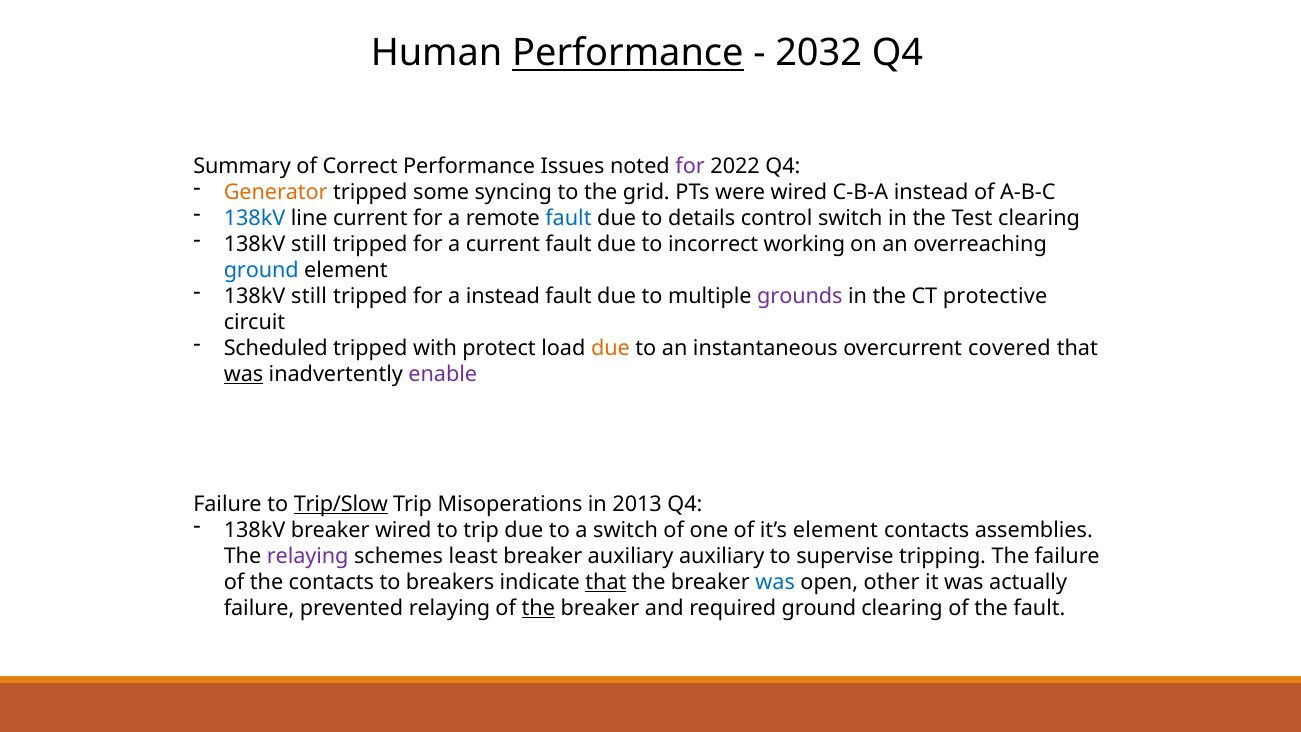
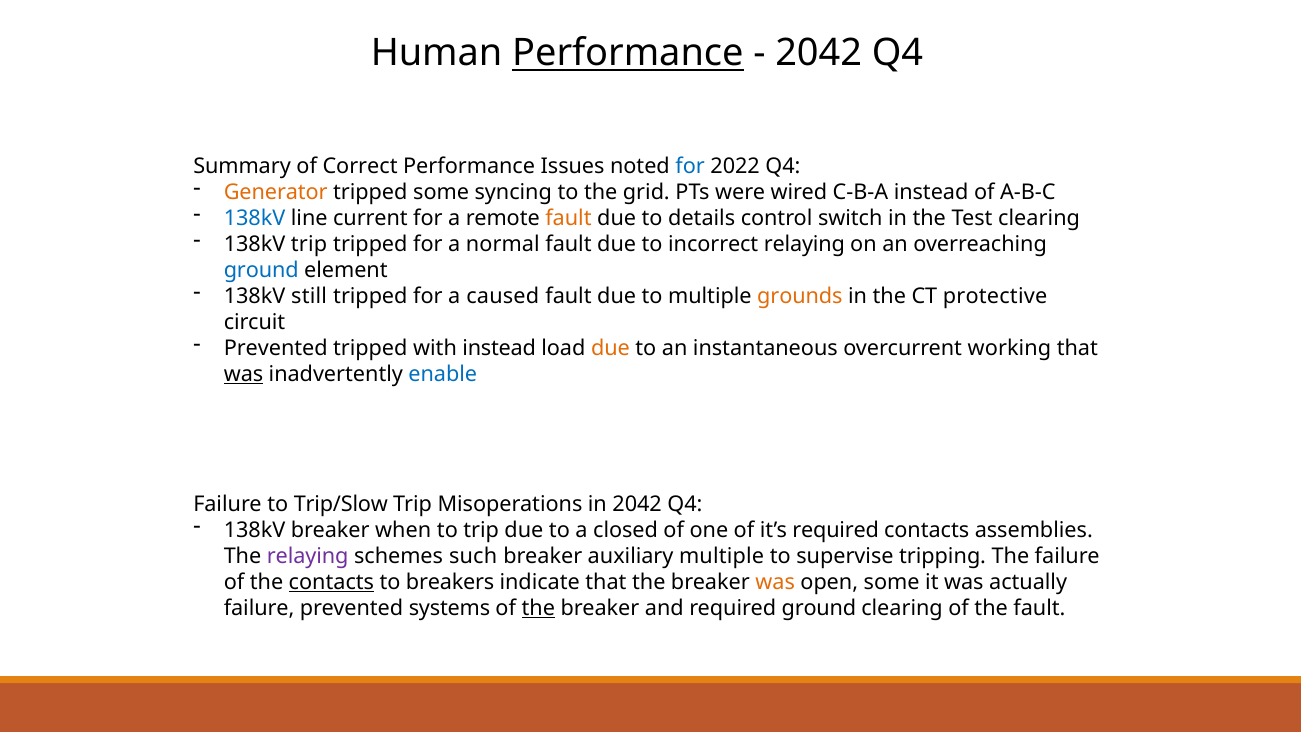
2032 at (819, 53): 2032 -> 2042
for at (690, 166) colour: purple -> blue
fault at (568, 218) colour: blue -> orange
still at (309, 244): still -> trip
a current: current -> normal
incorrect working: working -> relaying
a instead: instead -> caused
grounds colour: purple -> orange
Scheduled at (276, 348): Scheduled -> Prevented
with protect: protect -> instead
covered: covered -> working
enable colour: purple -> blue
Trip/Slow underline: present -> none
in 2013: 2013 -> 2042
breaker wired: wired -> when
a switch: switch -> closed
it’s element: element -> required
least: least -> such
auxiliary auxiliary: auxiliary -> multiple
contacts at (331, 582) underline: none -> present
that at (606, 582) underline: present -> none
was at (775, 582) colour: blue -> orange
open other: other -> some
prevented relaying: relaying -> systems
